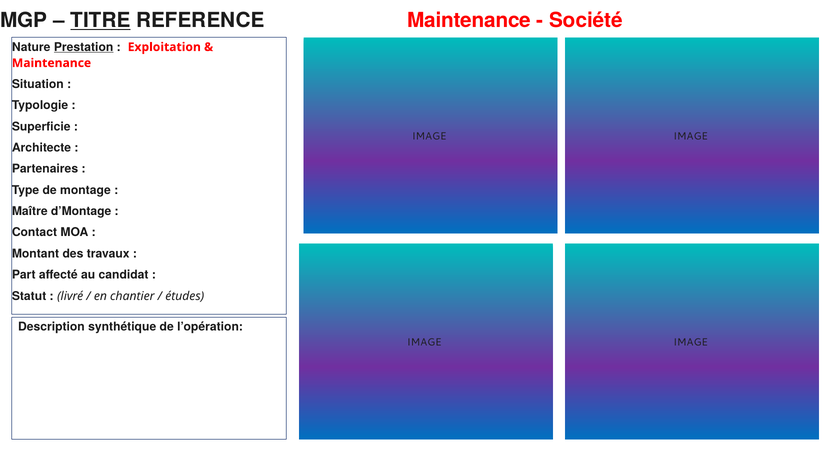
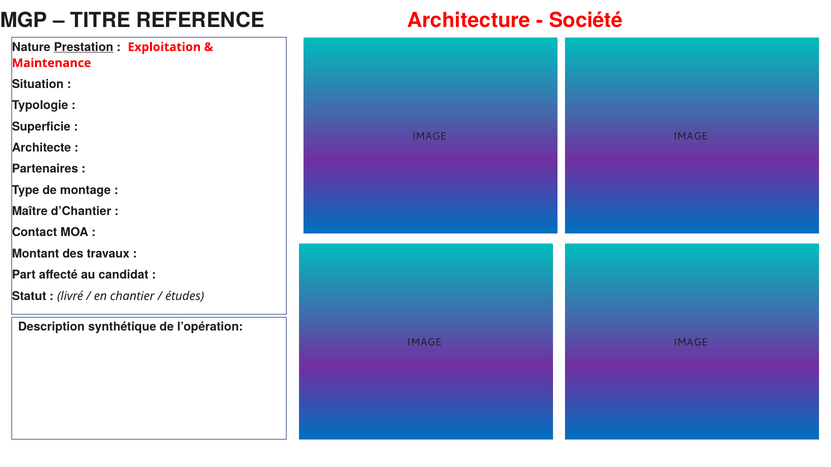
TITRE underline: present -> none
Maintenance at (469, 20): Maintenance -> Architecture
d’Montage: d’Montage -> d’Chantier
